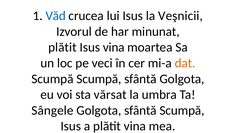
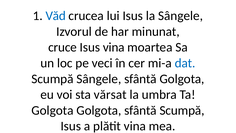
la Veşnicii: Veşnicii -> Sângele
plătit at (62, 47): plătit -> cruce
dat colour: orange -> blue
Scumpă Scumpă: Scumpă -> Sângele
Sângele at (52, 110): Sângele -> Golgota
